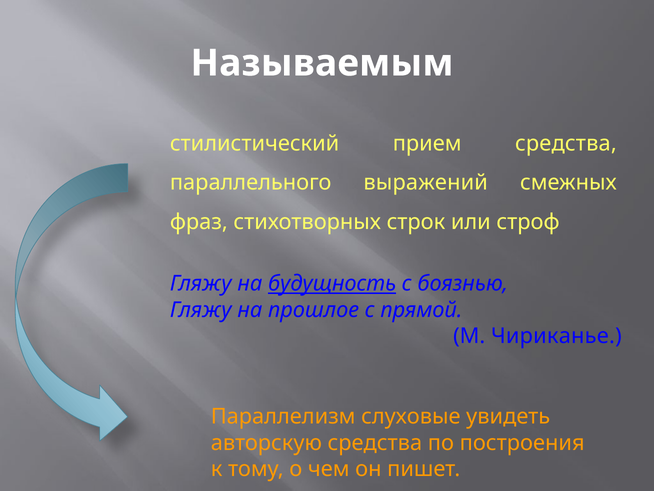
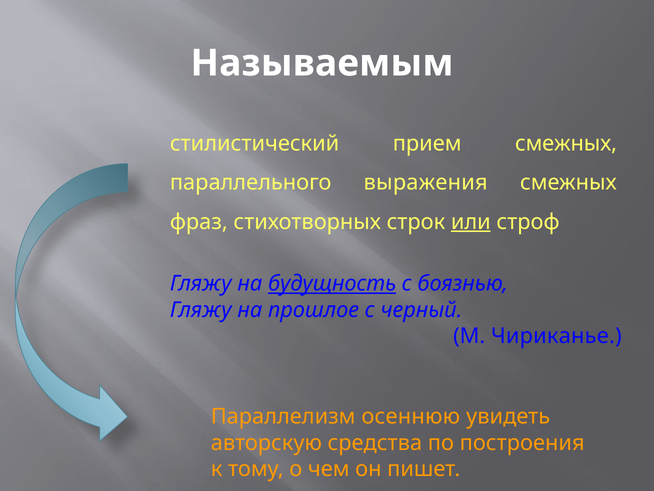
прием средства: средства -> смежных
выражений: выражений -> выражения
или underline: none -> present
прямой: прямой -> черный
слуховые: слуховые -> осеннюю
